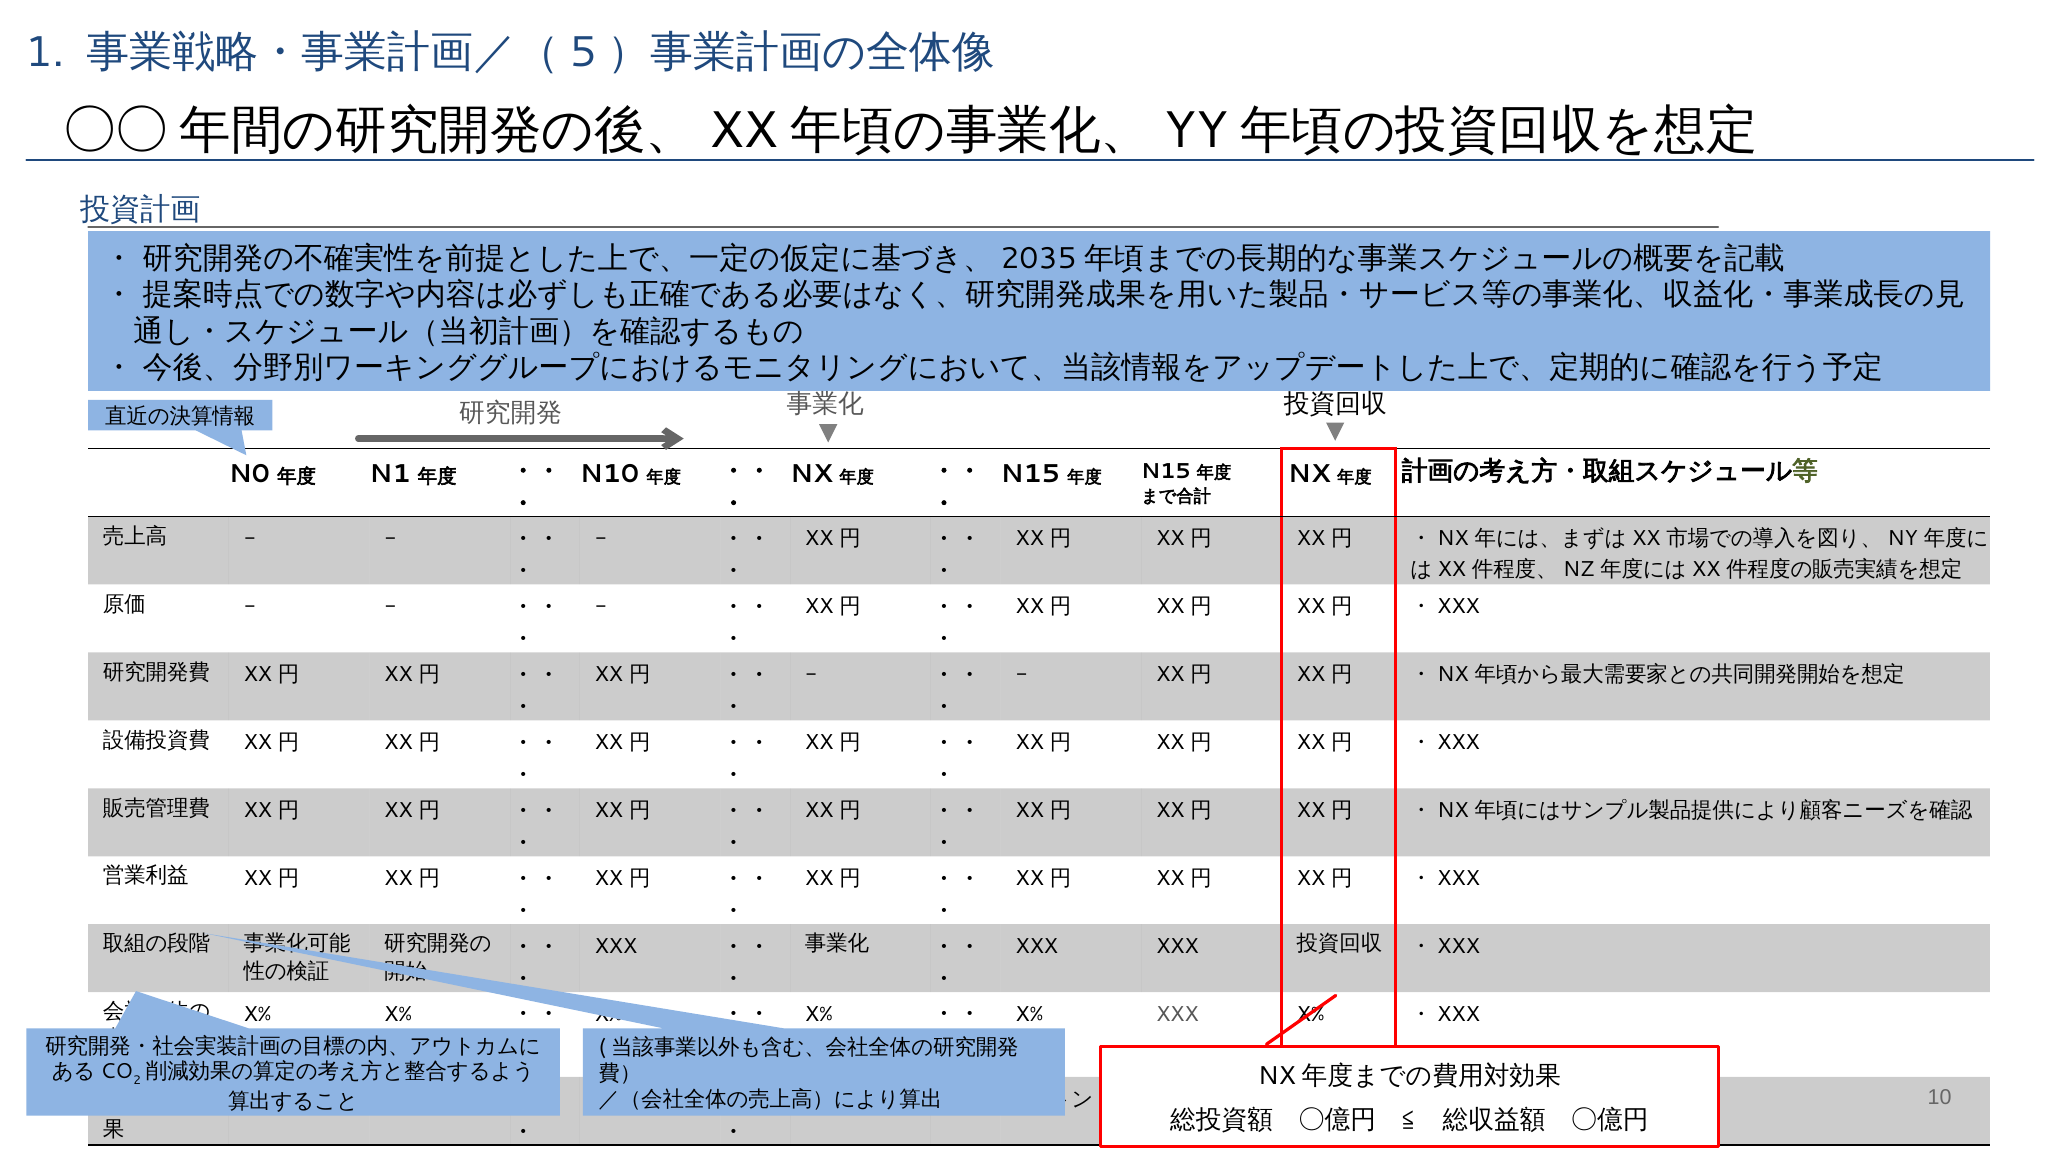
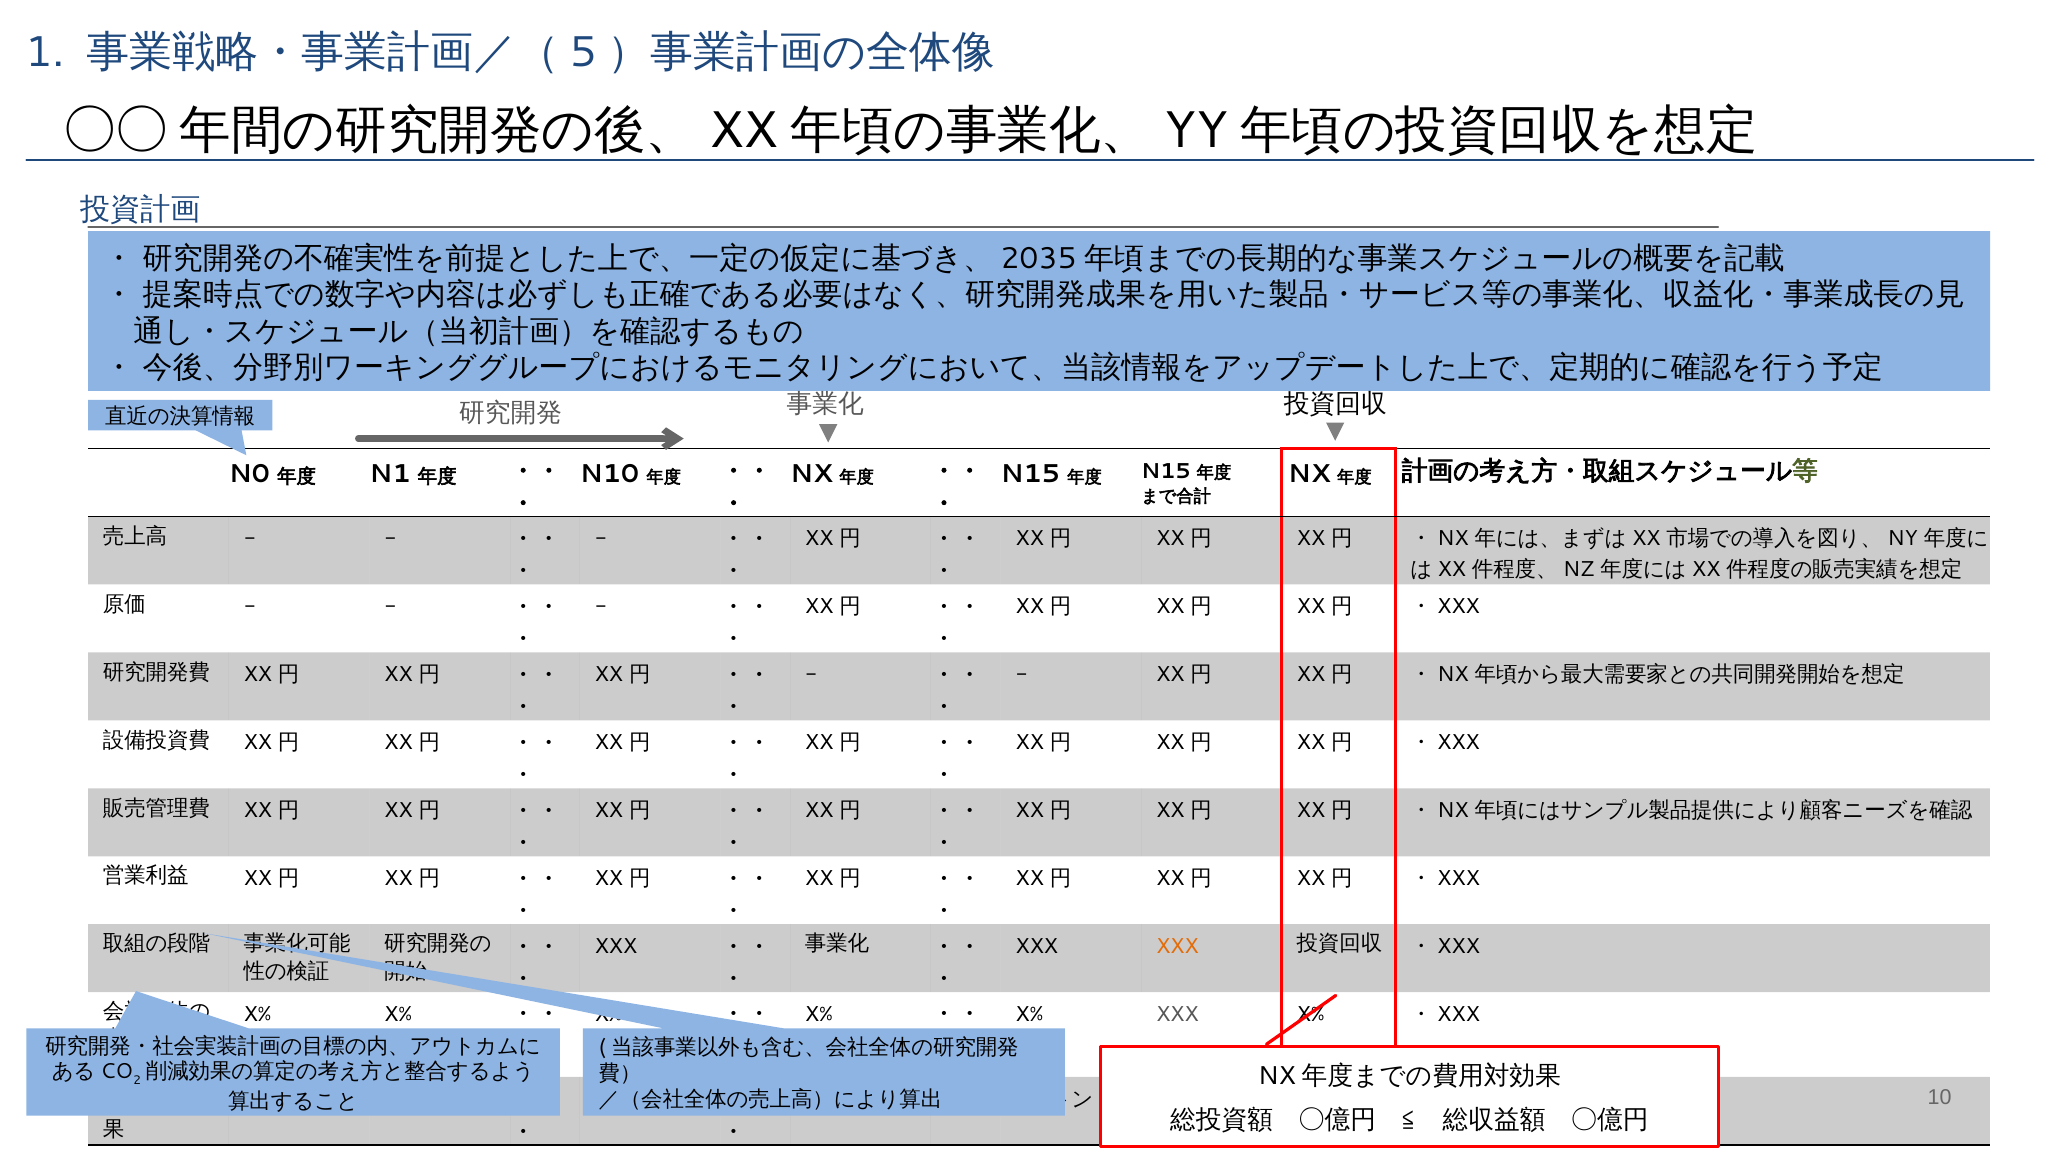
XXX at (1177, 946) colour: black -> orange
